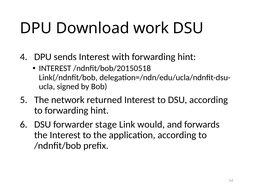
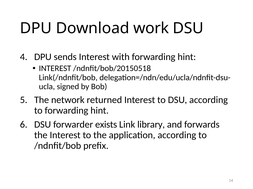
stage: stage -> exists
would: would -> library
